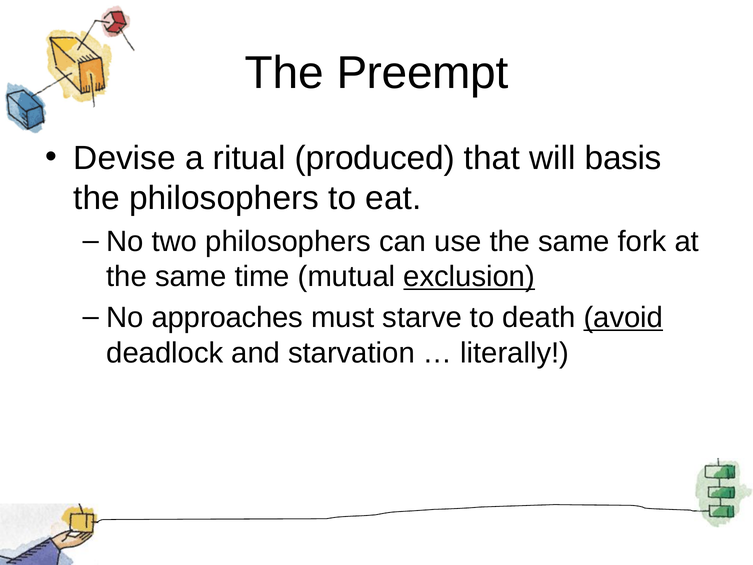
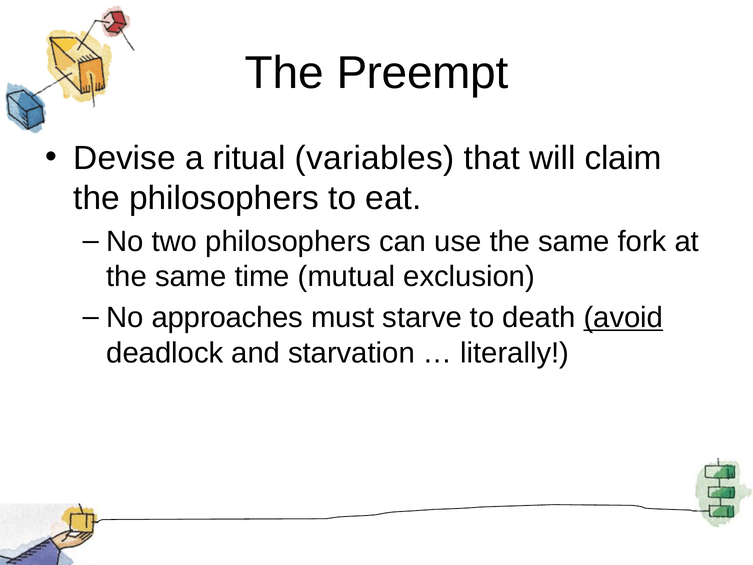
produced: produced -> variables
basis: basis -> claim
exclusion underline: present -> none
